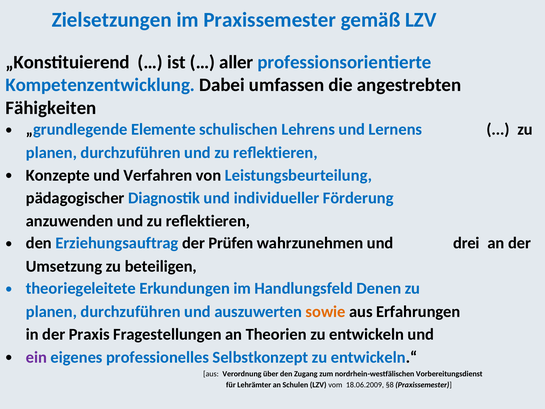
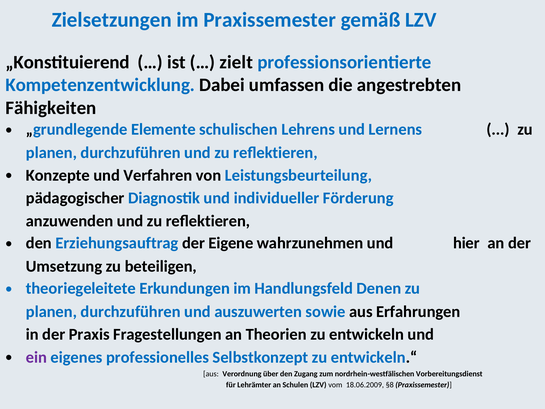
aller: aller -> zielt
Prüfen: Prüfen -> Eigene
drei: drei -> hier
sowie colour: orange -> blue
